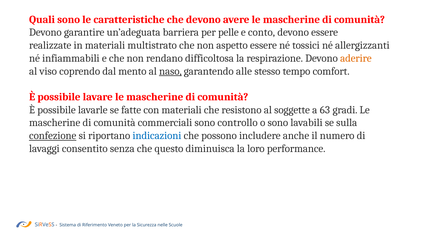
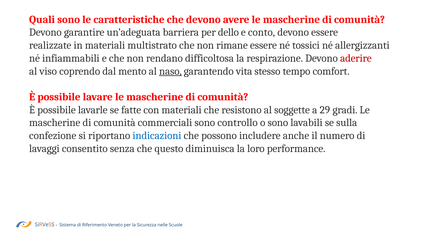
pelle: pelle -> dello
aspetto: aspetto -> rimane
aderire colour: orange -> red
alle: alle -> vita
63: 63 -> 29
confezione underline: present -> none
